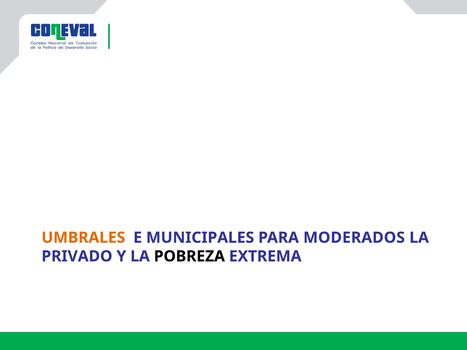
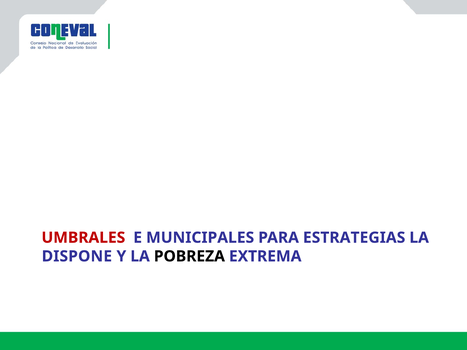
UMBRALES colour: orange -> red
MODERADOS: MODERADOS -> ESTRATEGIAS
PRIVADO: PRIVADO -> DISPONE
